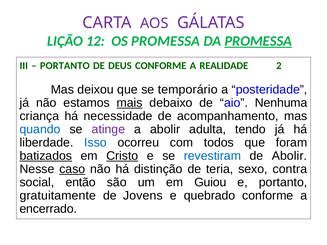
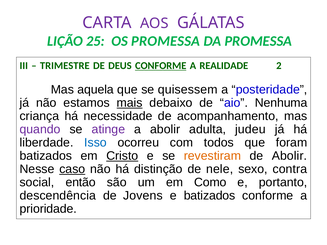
12: 12 -> 25
PROMESSA at (258, 41) underline: present -> none
PORTANTO at (65, 66): PORTANTO -> TRIMESTRE
CONFORME at (161, 66) underline: none -> present
deixou: deixou -> aquela
temporário: temporário -> quisessem
quando colour: blue -> purple
tendo: tendo -> judeu
batizados at (46, 156) underline: present -> none
revestiram colour: blue -> orange
teria: teria -> nele
Guiou: Guiou -> Como
gratuitamente: gratuitamente -> descendência
e quebrado: quebrado -> batizados
encerrado: encerrado -> prioridade
